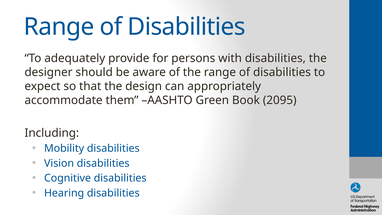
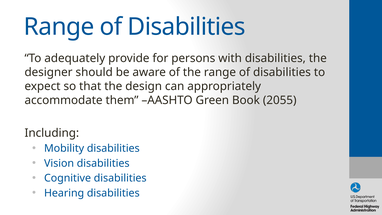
2095: 2095 -> 2055
